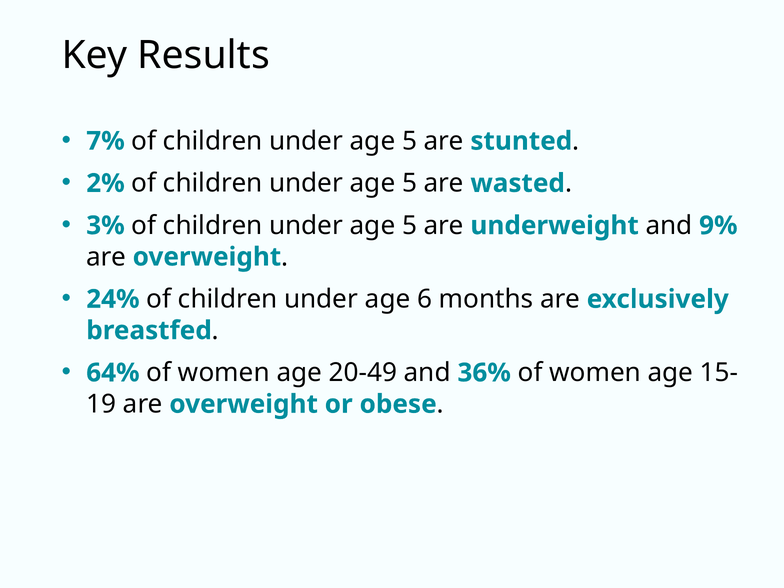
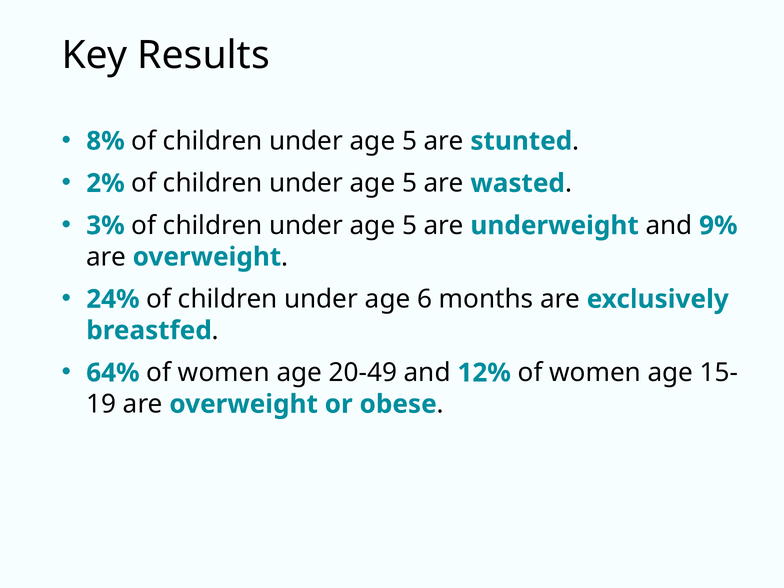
7%: 7% -> 8%
36%: 36% -> 12%
